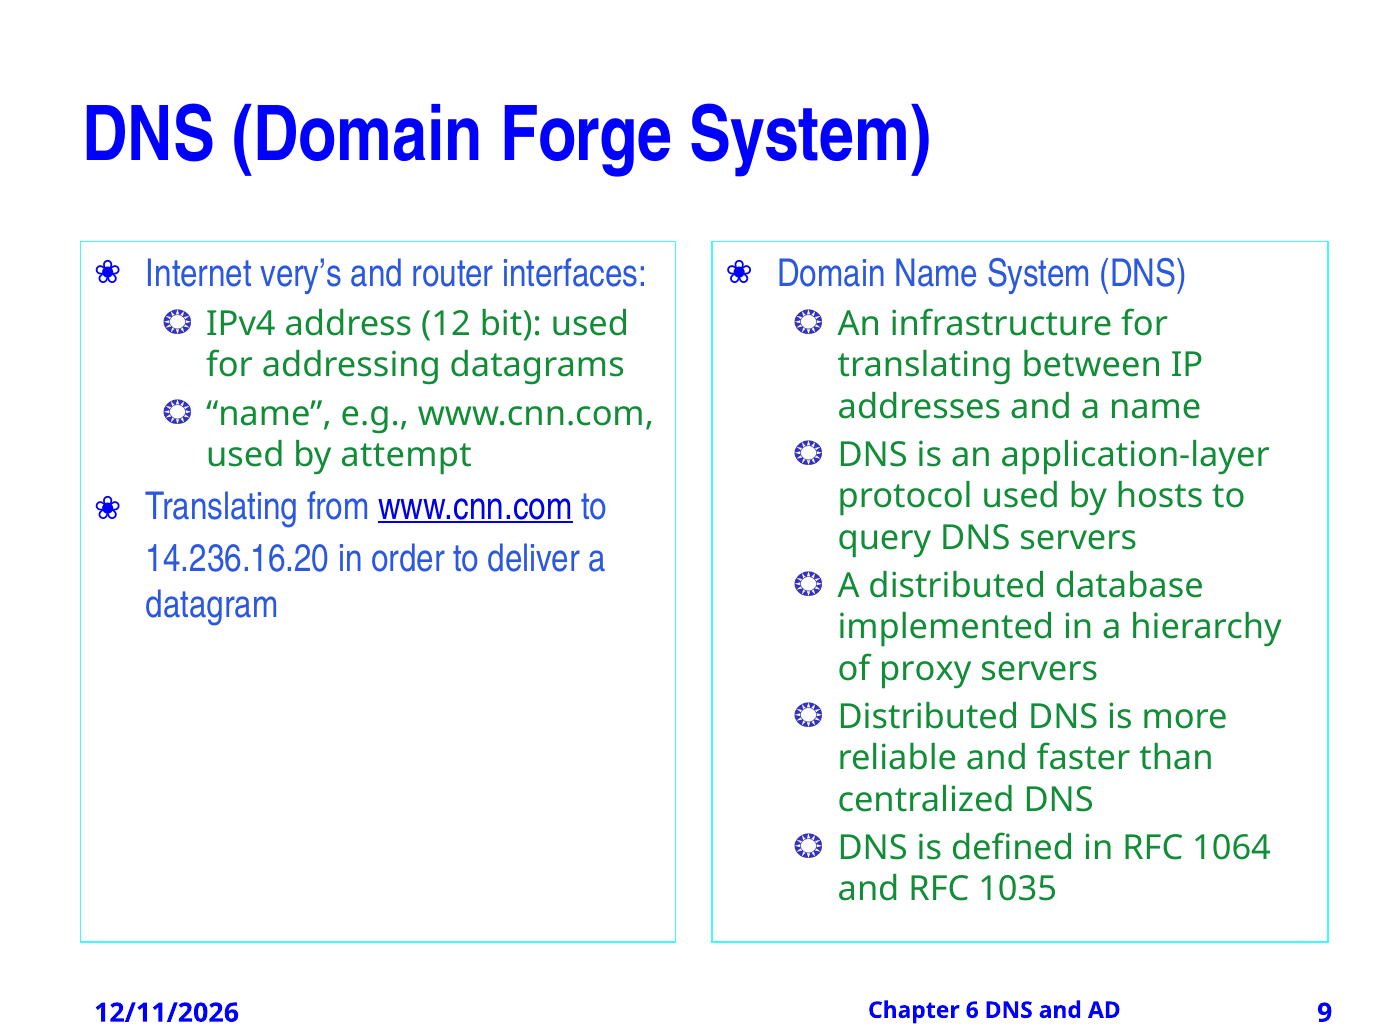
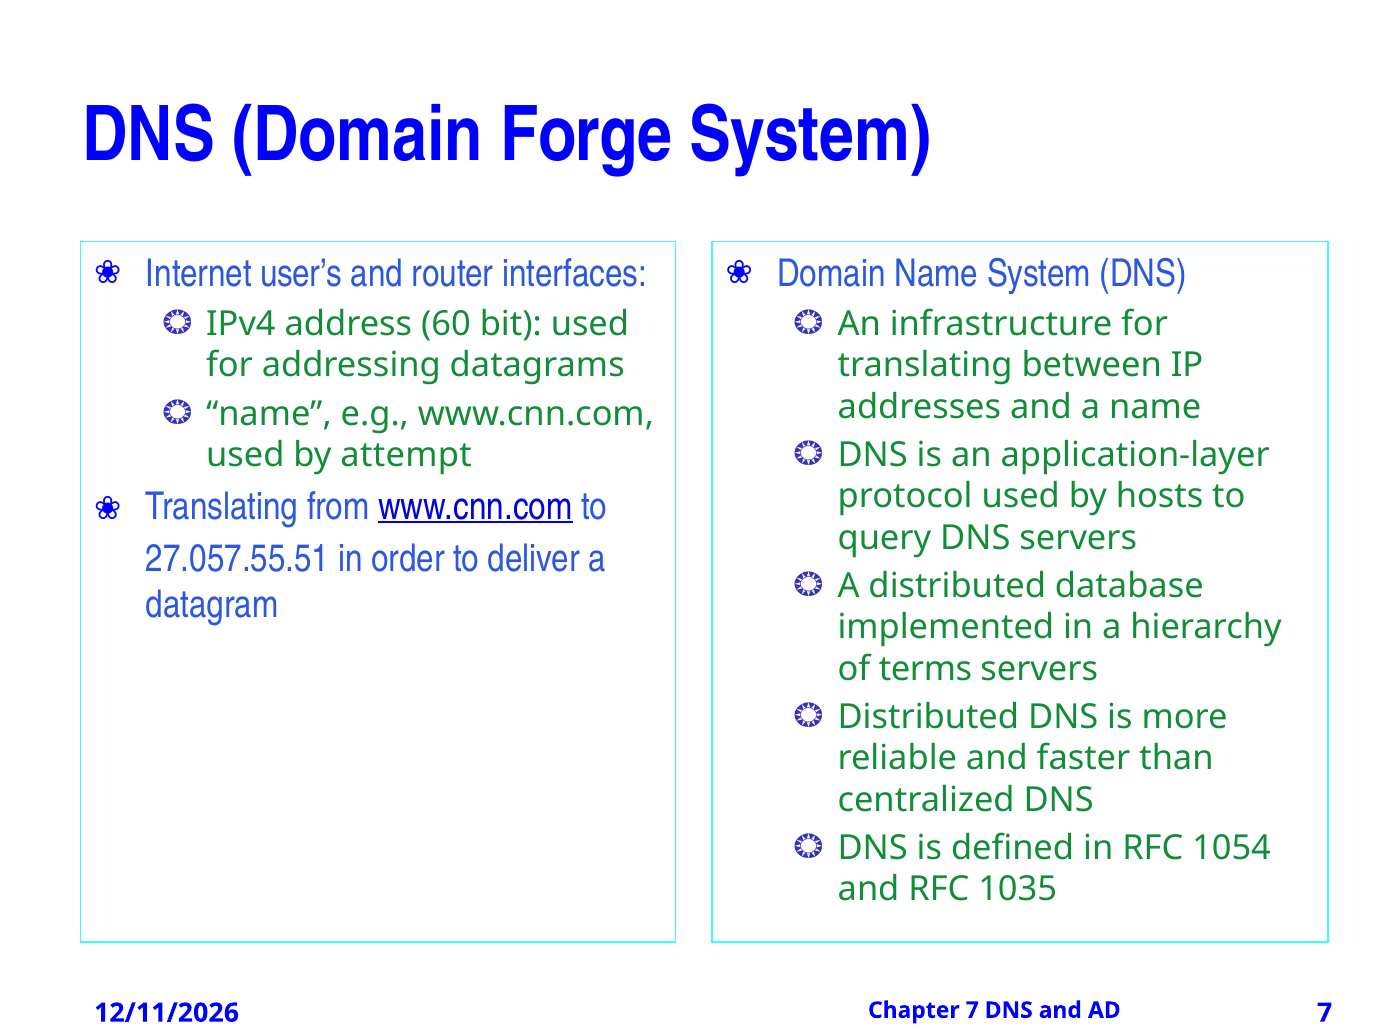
very’s: very’s -> user’s
12: 12 -> 60
14.236.16.20: 14.236.16.20 -> 27.057.55.51
proxy: proxy -> terms
1064: 1064 -> 1054
Chapter 6: 6 -> 7
AD 9: 9 -> 7
